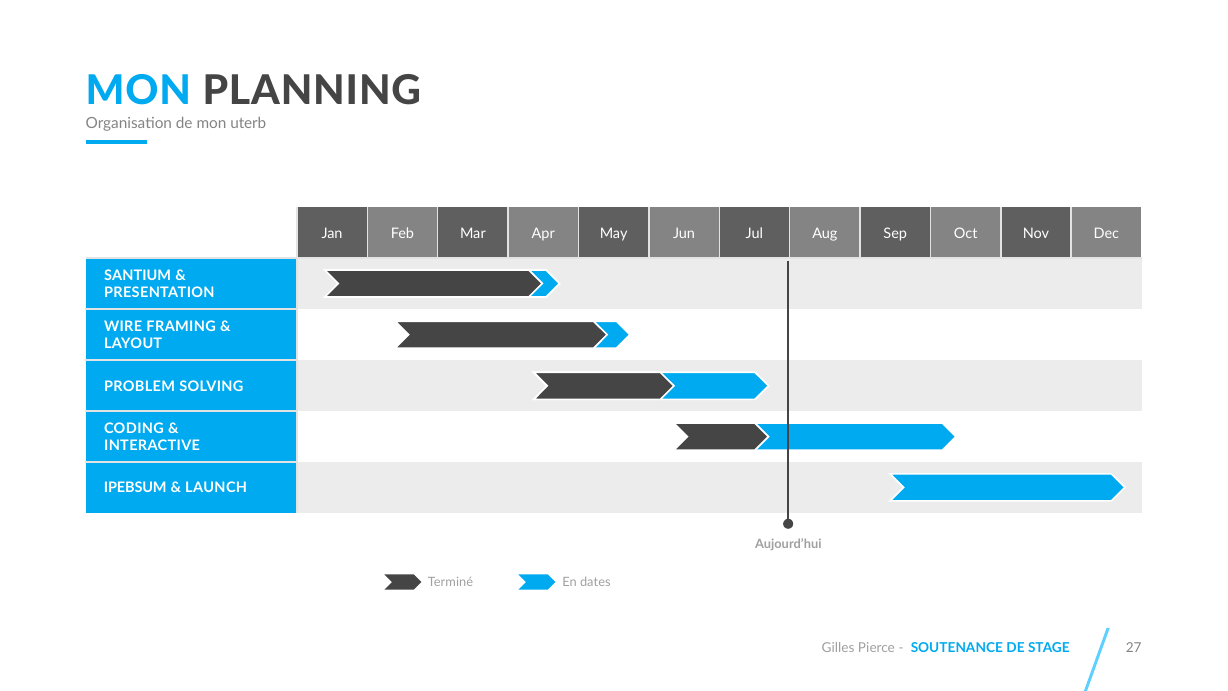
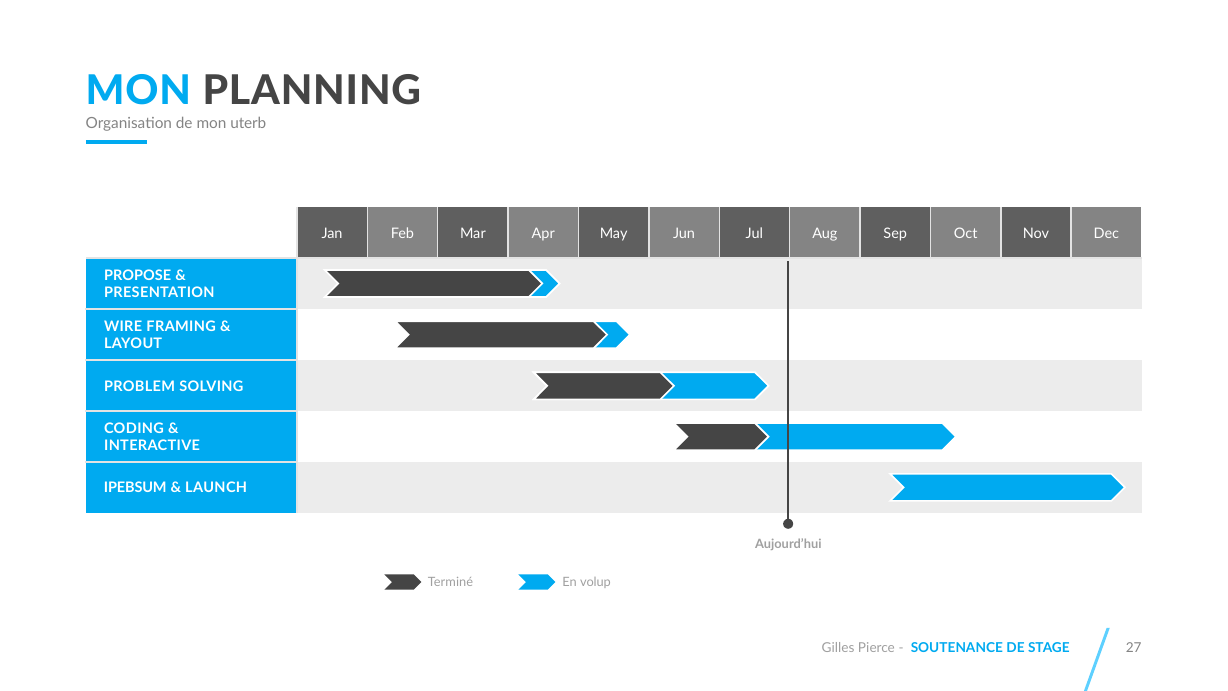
SANTIUM: SANTIUM -> PROPOSE
dates: dates -> volup
